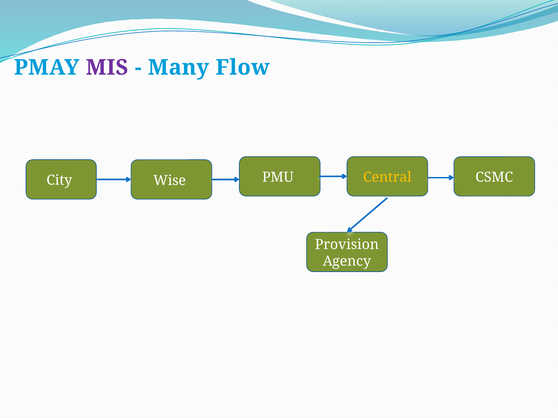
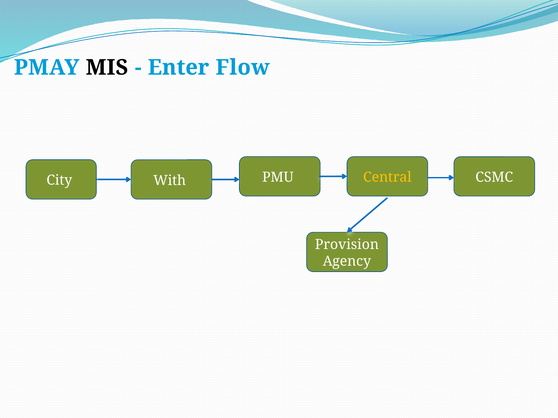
MIS colour: purple -> black
Many: Many -> Enter
Wise: Wise -> With
